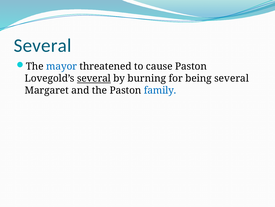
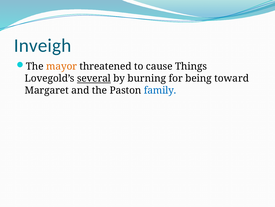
Several at (43, 45): Several -> Inveigh
mayor colour: blue -> orange
cause Paston: Paston -> Things
being several: several -> toward
